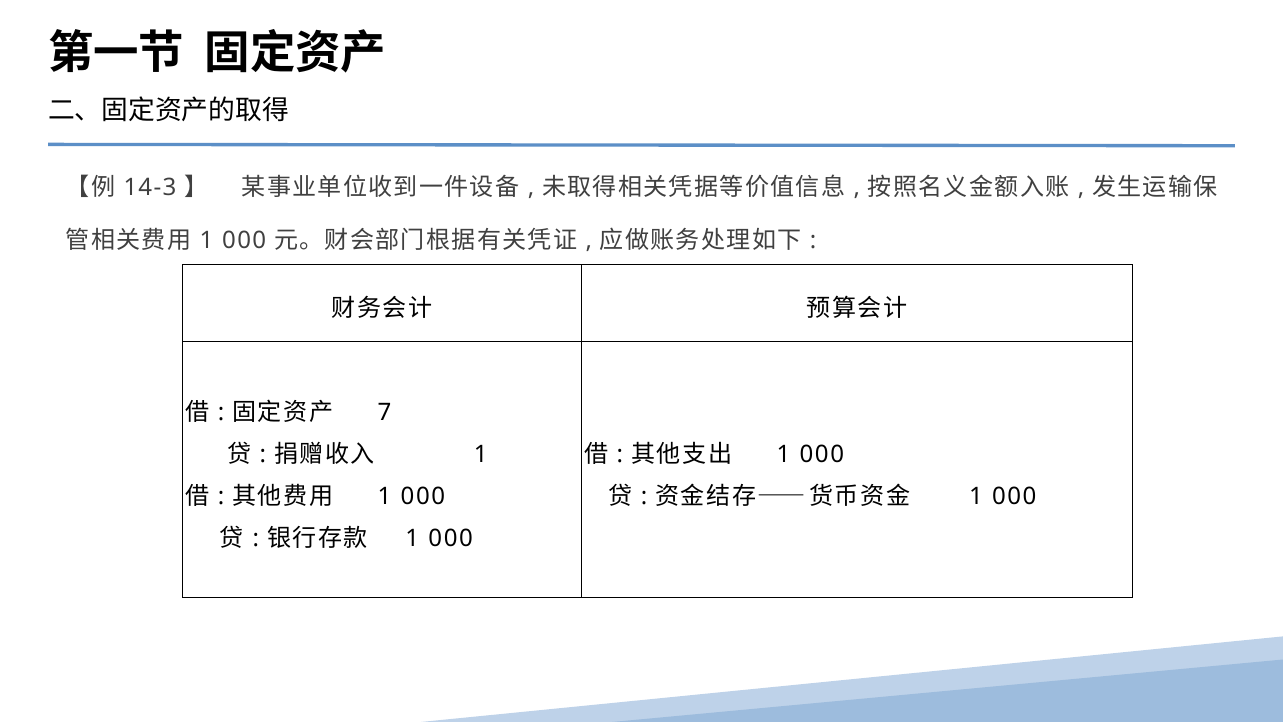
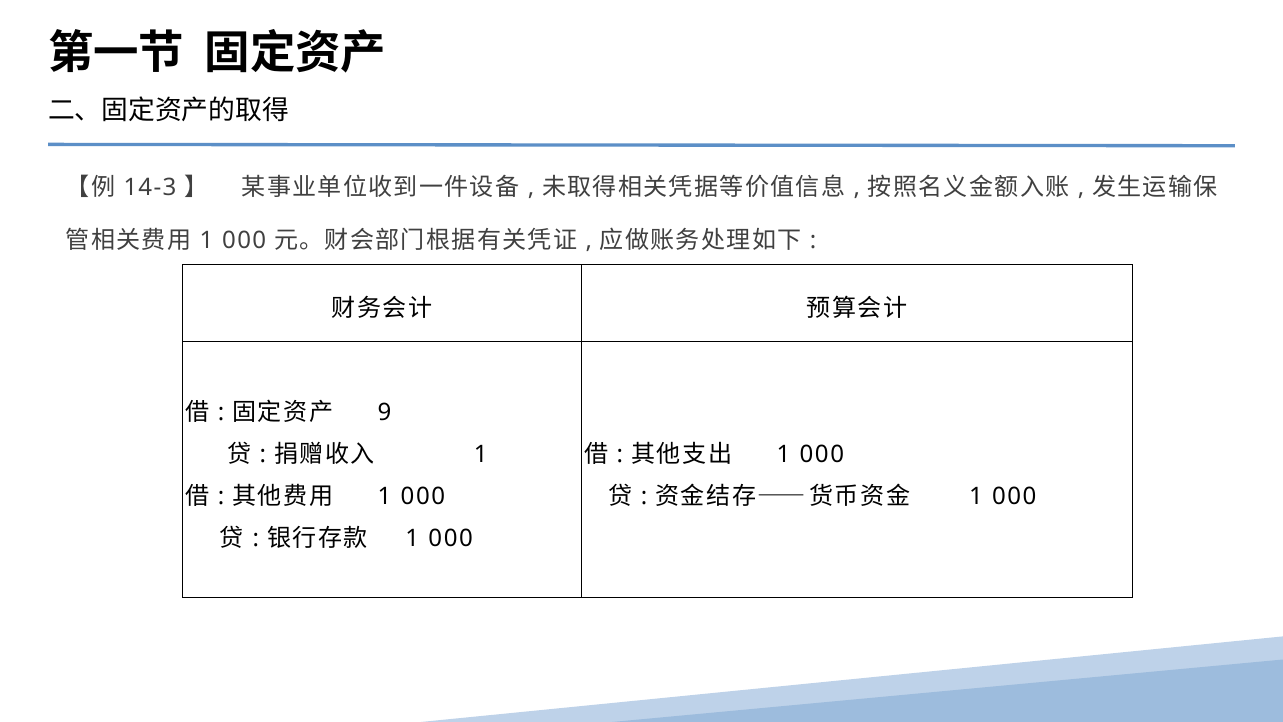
7: 7 -> 9
